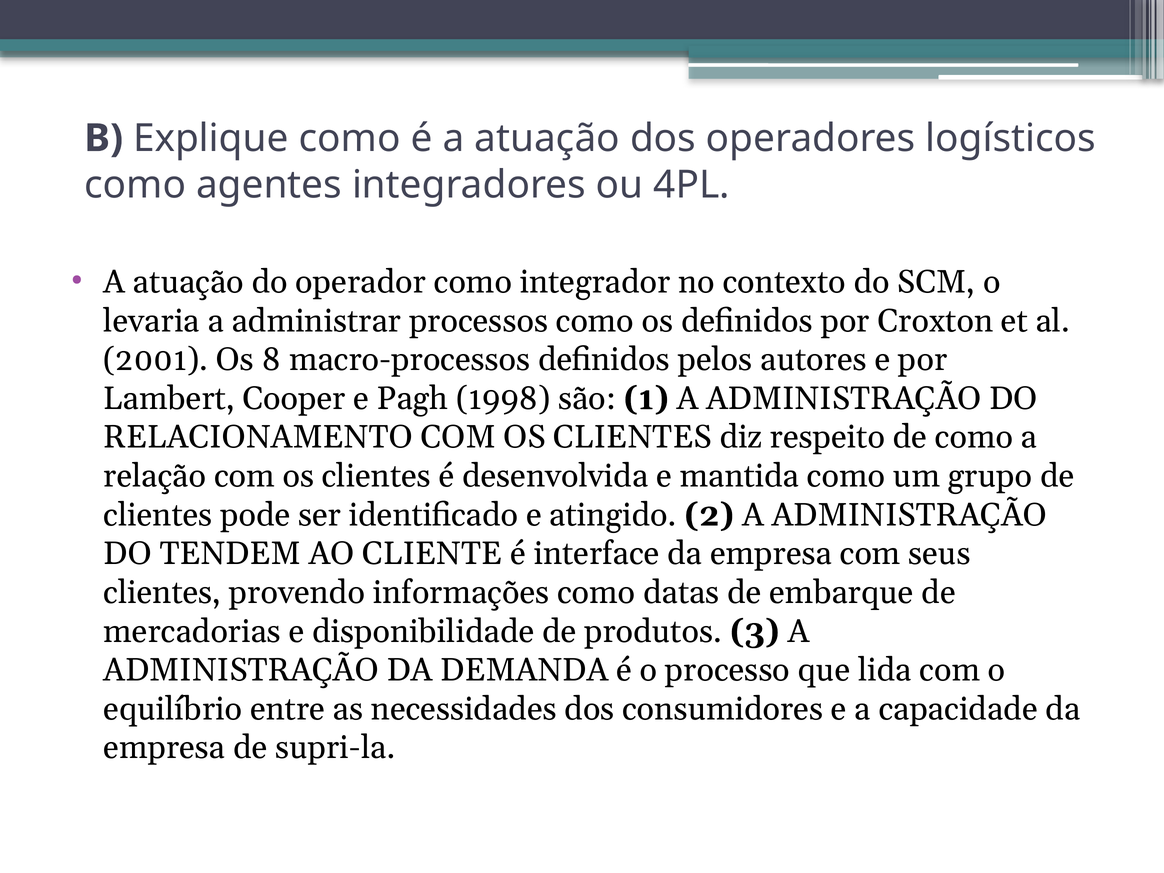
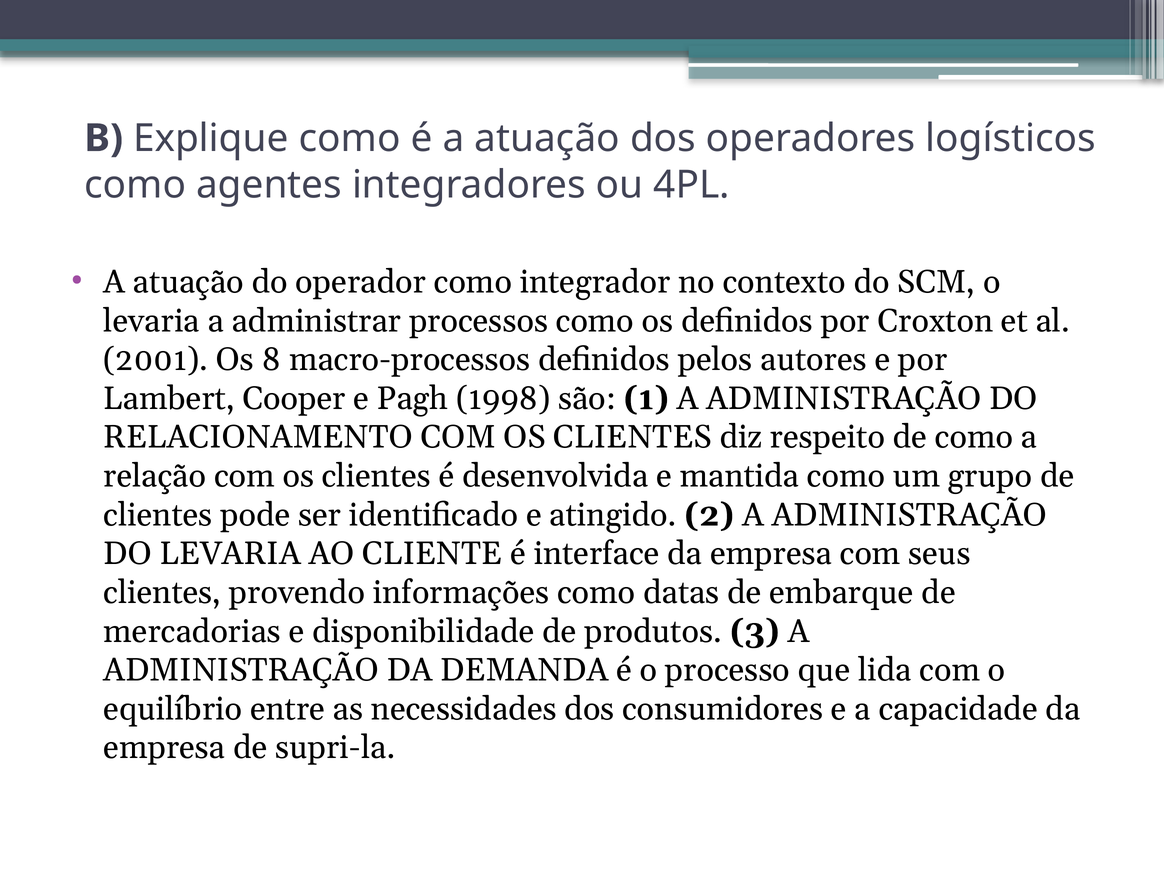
DO TENDEM: TENDEM -> LEVARIA
